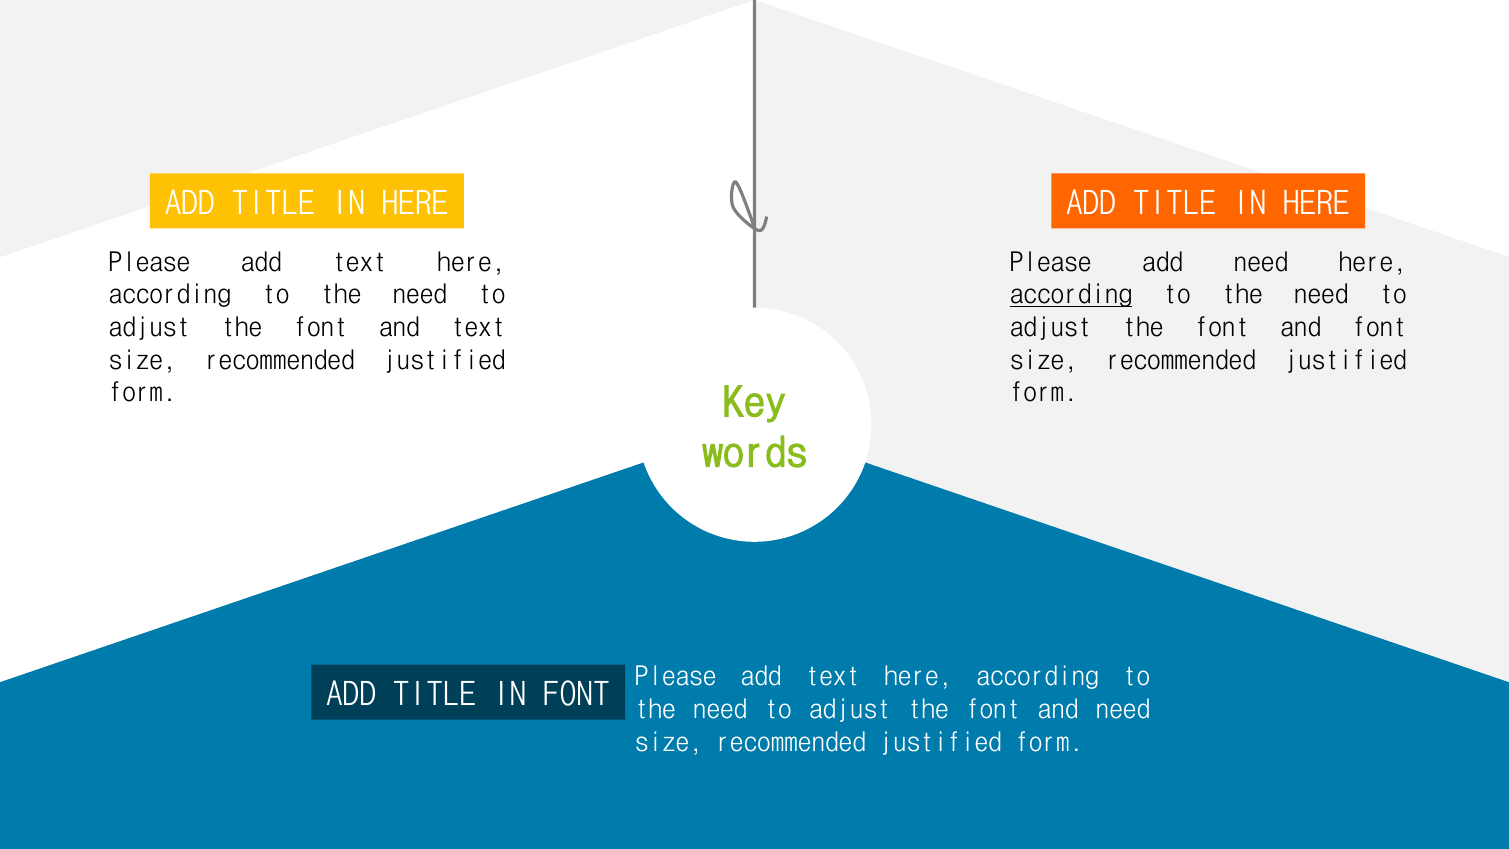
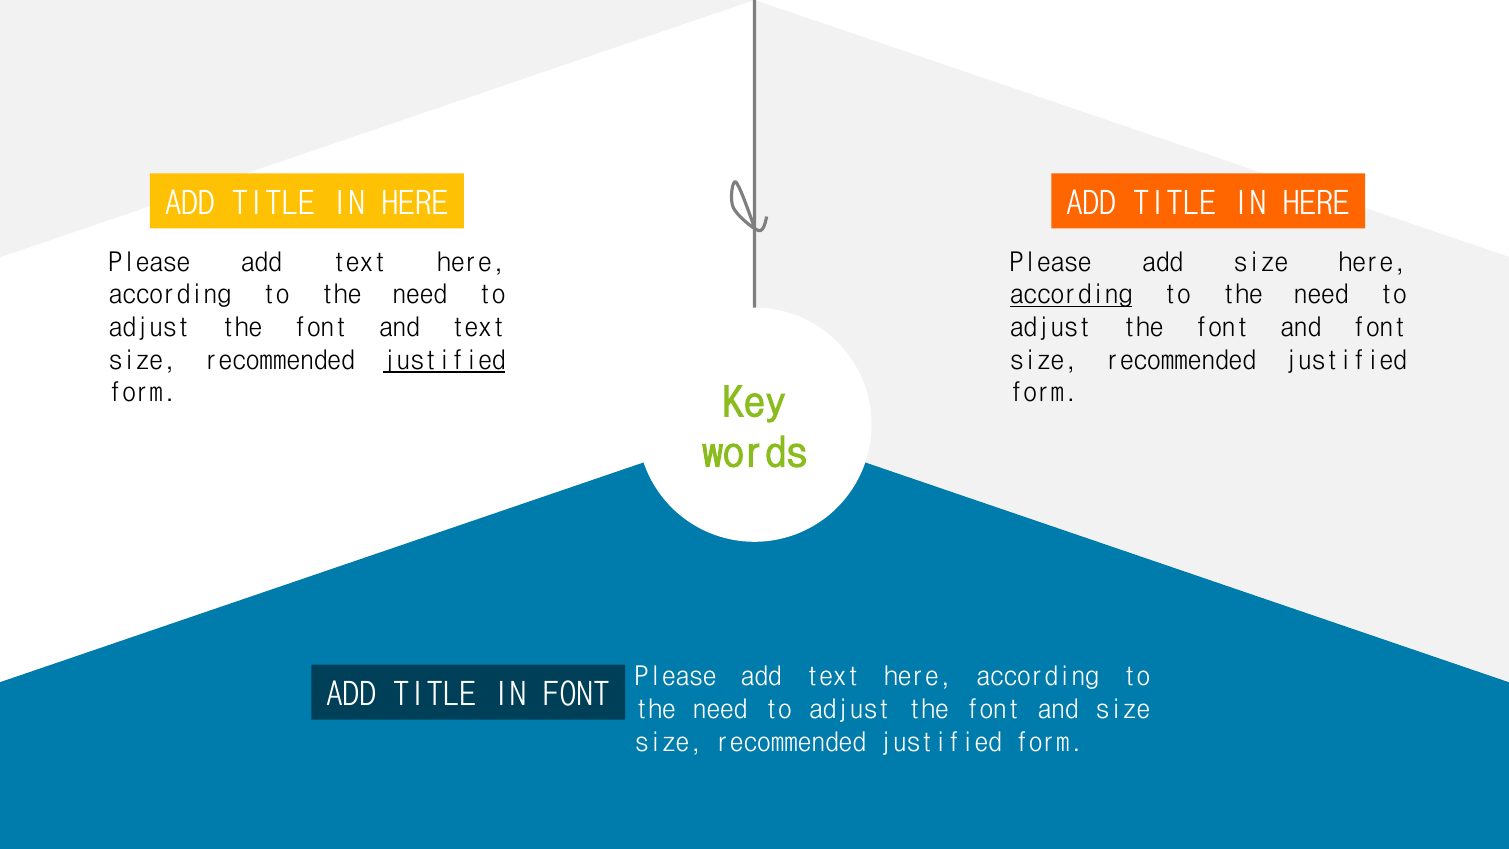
add need: need -> size
justified at (444, 360) underline: none -> present
and need: need -> size
